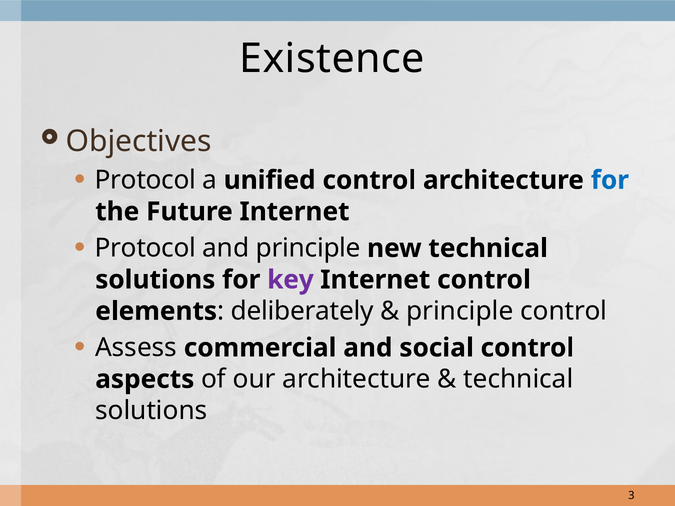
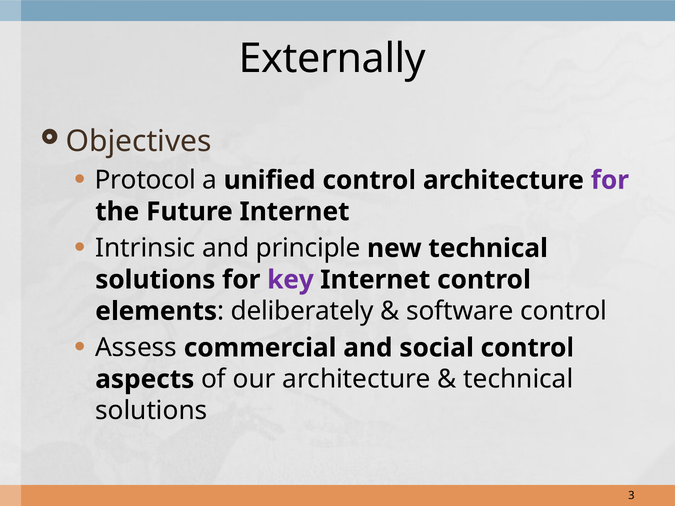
Existence: Existence -> Externally
for at (610, 180) colour: blue -> purple
Protocol at (145, 248): Protocol -> Intrinsic
principle at (460, 311): principle -> software
